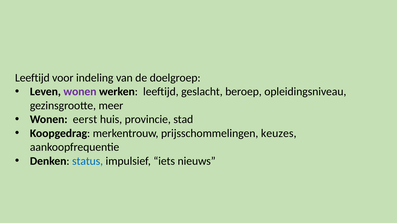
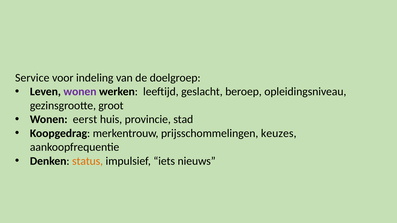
Leeftijd at (32, 78): Leeftijd -> Service
meer: meer -> groot
status colour: blue -> orange
